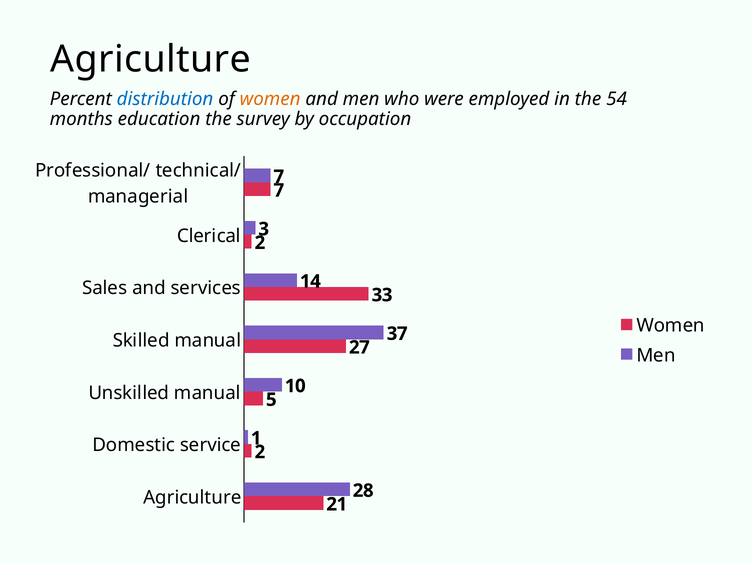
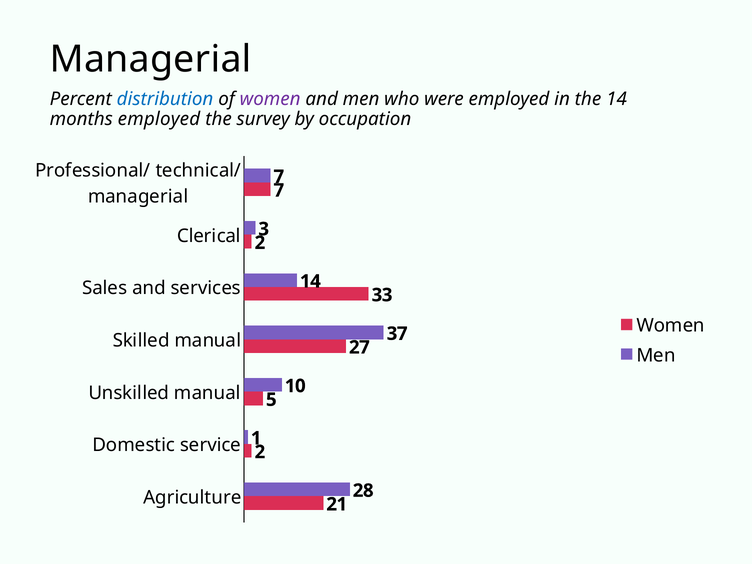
Agriculture at (151, 60): Agriculture -> Managerial
women at (270, 99) colour: orange -> purple
the 54: 54 -> 14
months education: education -> employed
